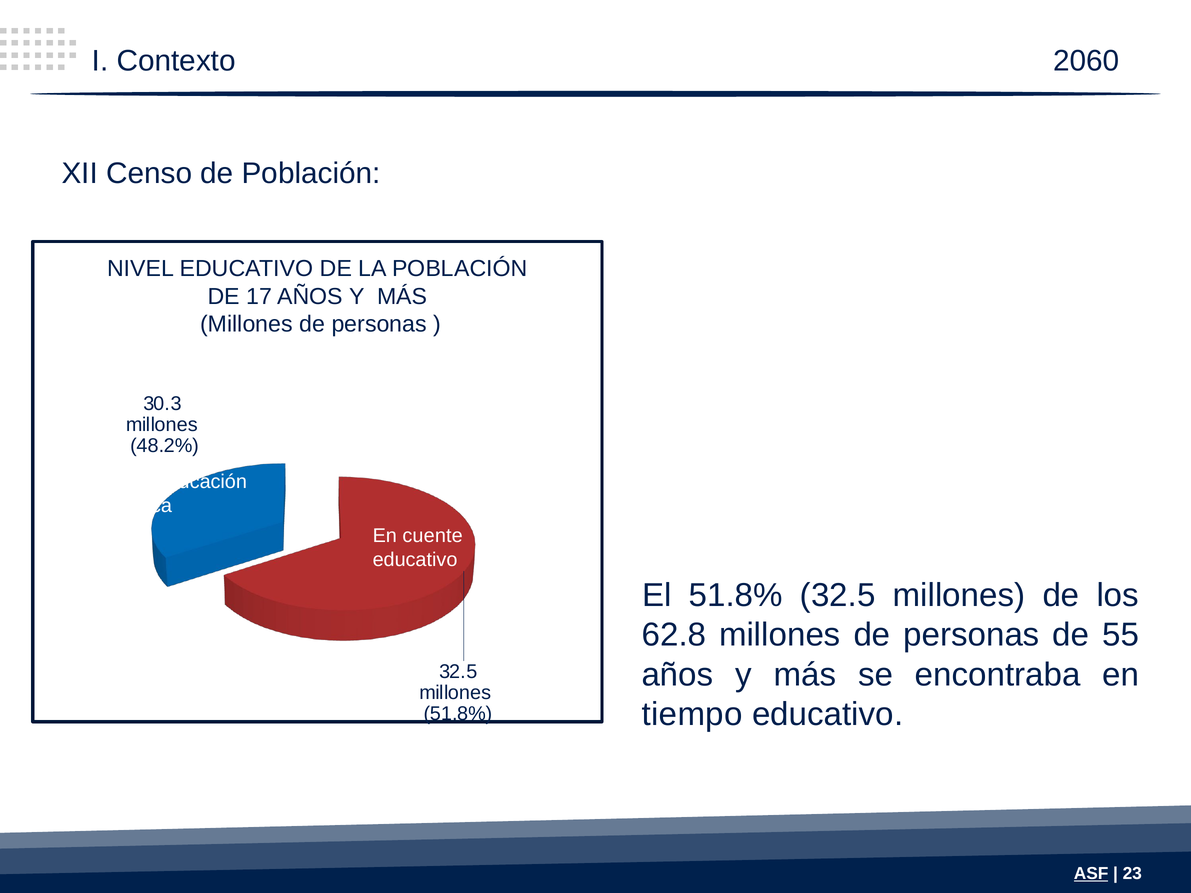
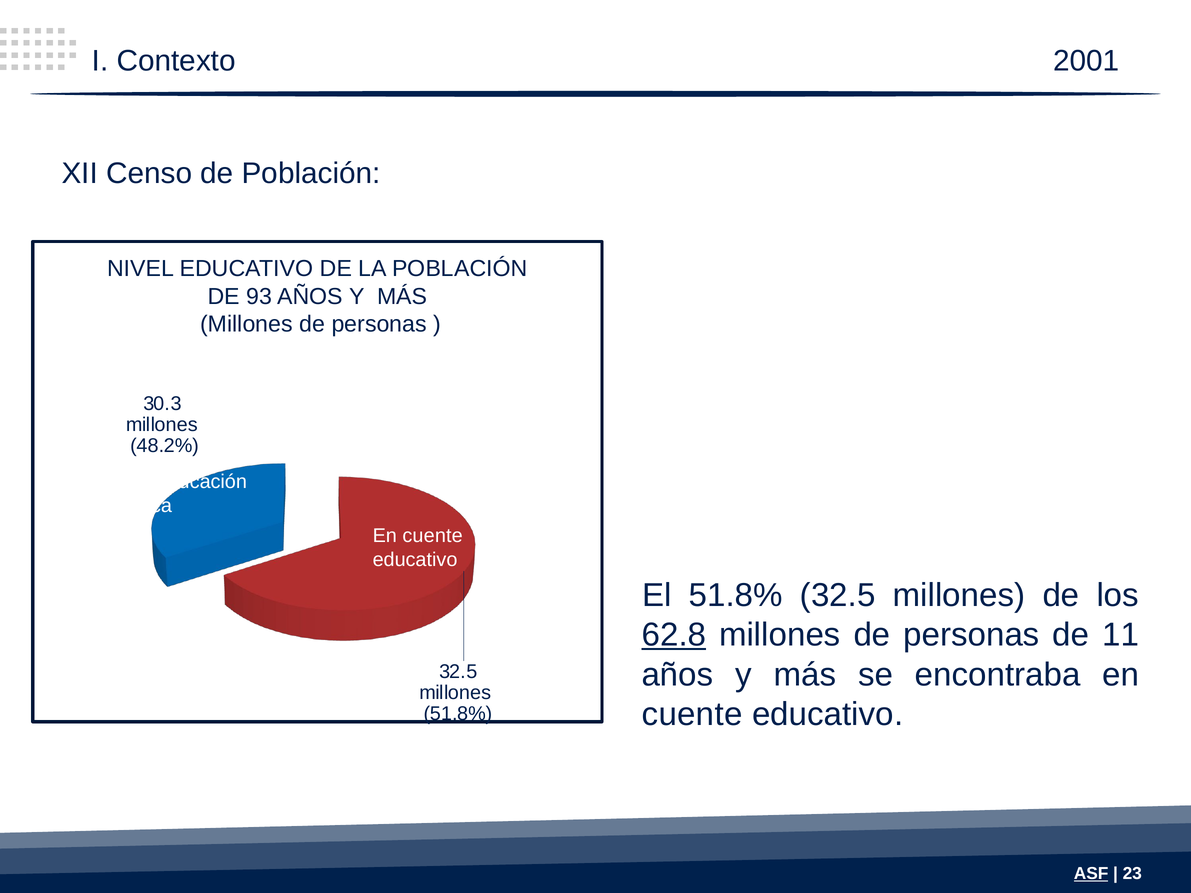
2060: 2060 -> 2001
17: 17 -> 93
62.8 underline: none -> present
55: 55 -> 11
tiempo at (692, 715): tiempo -> cuente
